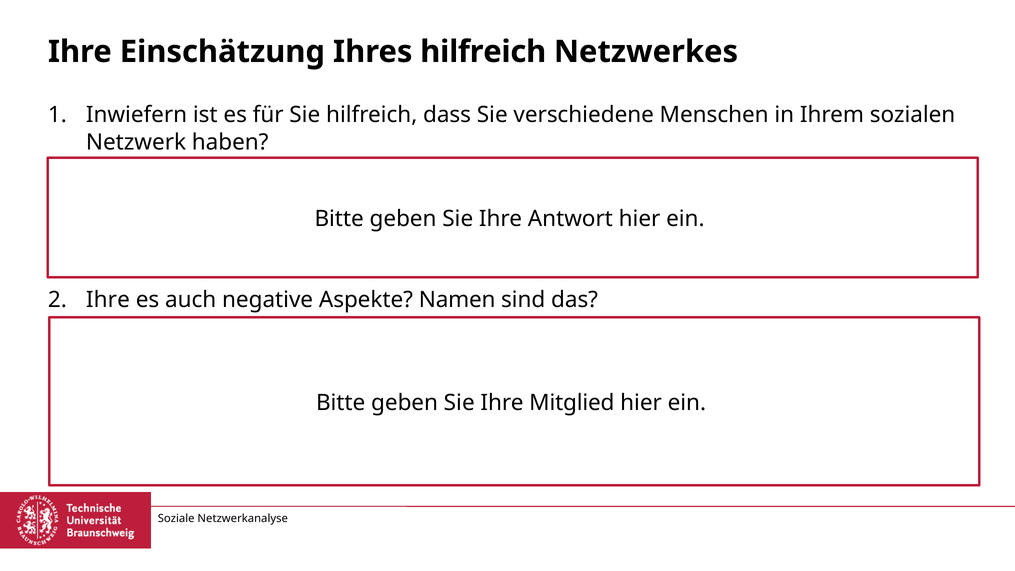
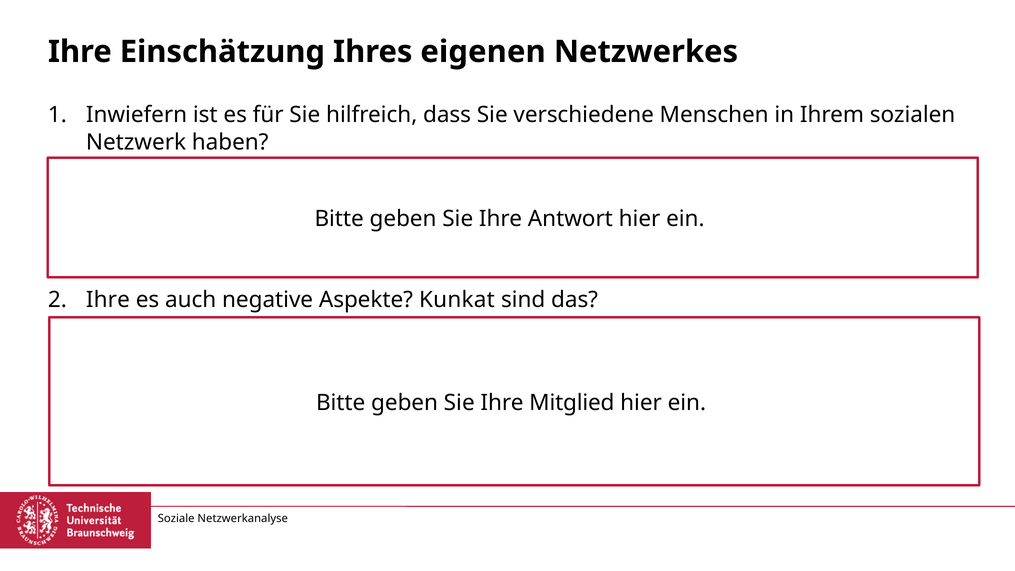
Ihres hilfreich: hilfreich -> eigenen
Namen: Namen -> Kunkat
